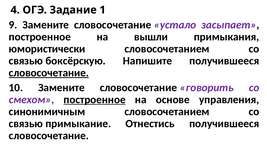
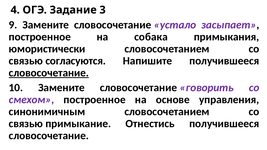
1: 1 -> 3
вышли: вышли -> собака
боксёрскую: боксёрскую -> согласуются
построенное at (95, 100) underline: present -> none
